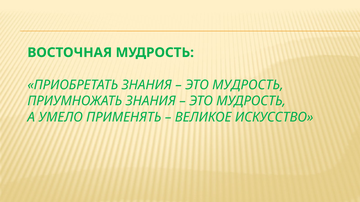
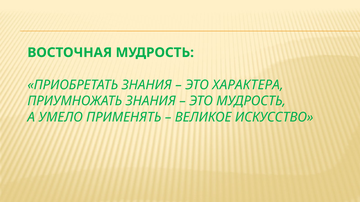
МУДРОСТЬ at (248, 85): МУДРОСТЬ -> ХАРАКТЕРА
